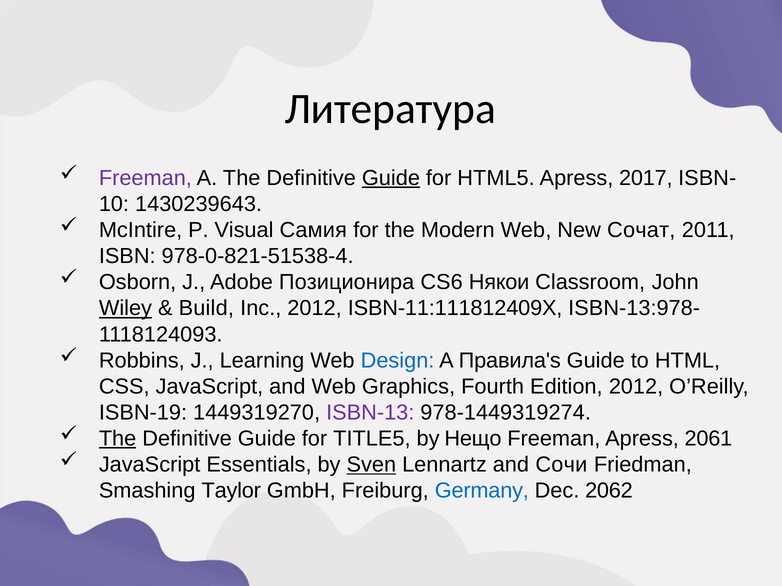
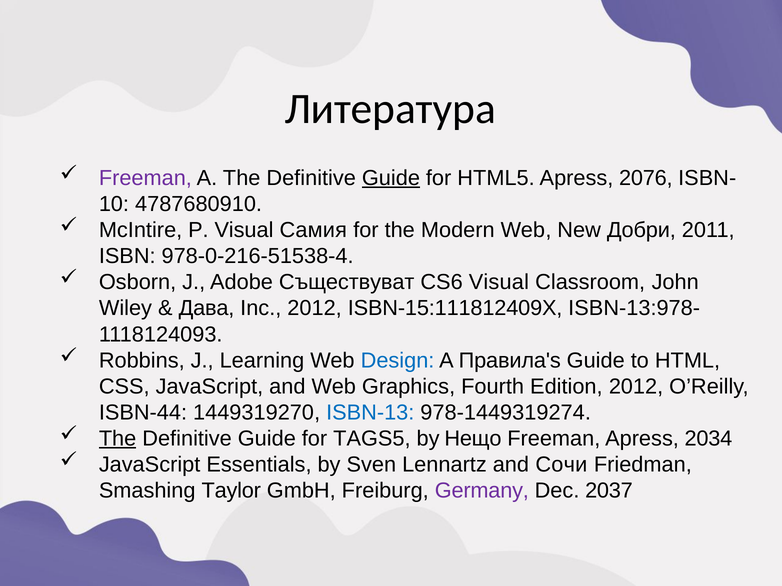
2017: 2017 -> 2076
1430239643: 1430239643 -> 4787680910
Сочат: Сочат -> Добри
978-0-821-51538-4: 978-0-821-51538-4 -> 978-0-216-51538-4
Позиционира: Позиционира -> Съществуват
CS6 Някои: Някои -> Visual
Wiley underline: present -> none
Build: Build -> Дава
ISBN-11:111812409X: ISBN-11:111812409X -> ISBN-15:111812409X
ISBN-19: ISBN-19 -> ISBN-44
ISBN-13 colour: purple -> blue
TITLE5: TITLE5 -> TAGS5
2061: 2061 -> 2034
Sven underline: present -> none
Germany colour: blue -> purple
2062: 2062 -> 2037
